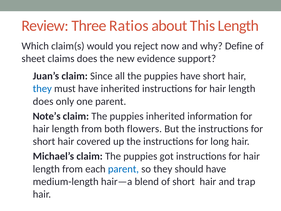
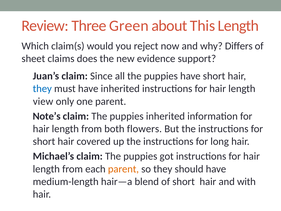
Ratios: Ratios -> Green
Define: Define -> Differs
does at (43, 101): does -> view
parent at (123, 169) colour: blue -> orange
trap: trap -> with
